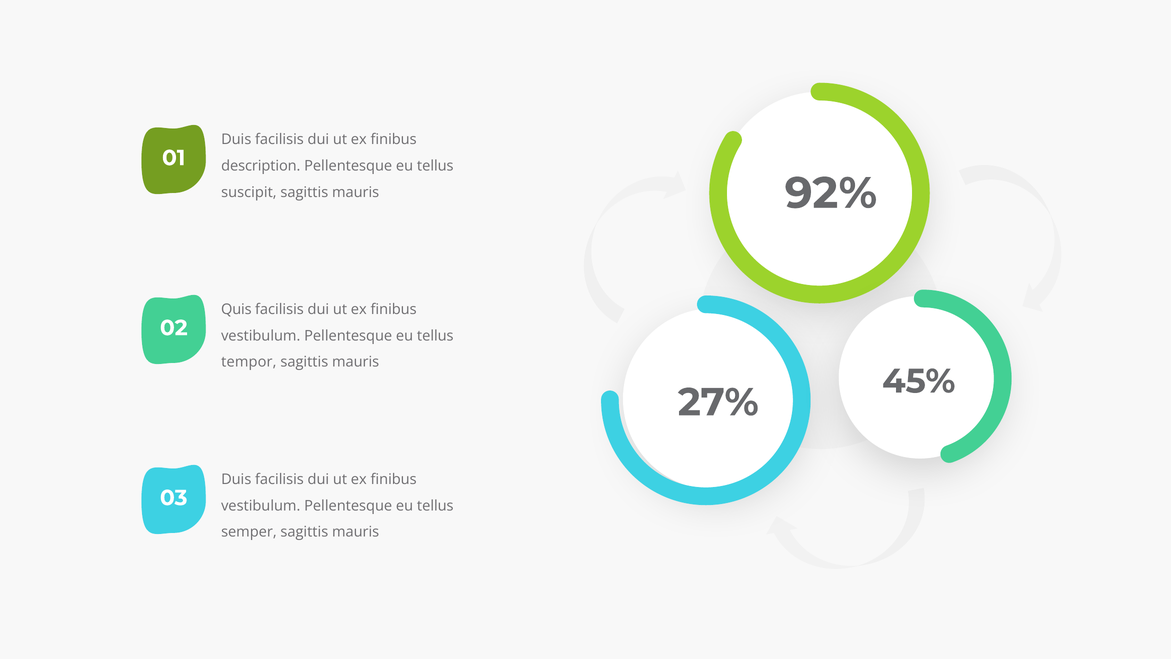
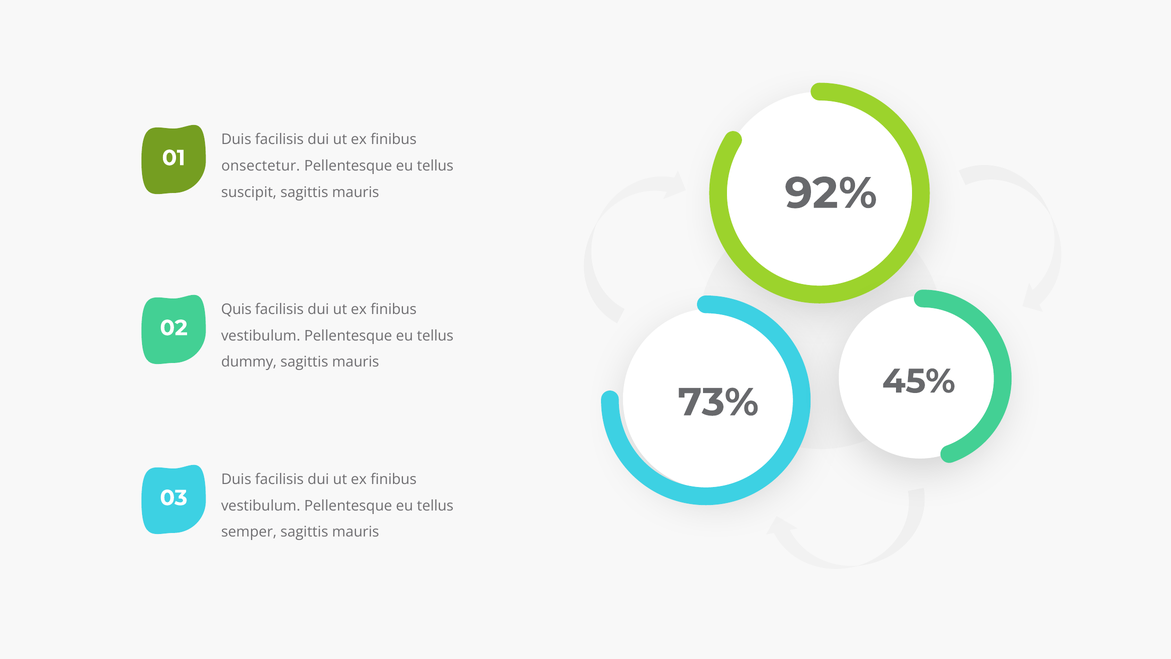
description: description -> onsectetur
tempor: tempor -> dummy
27%: 27% -> 73%
